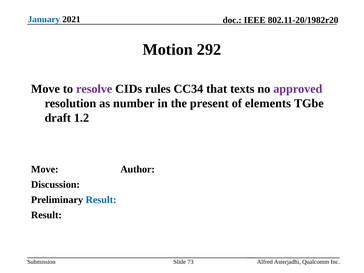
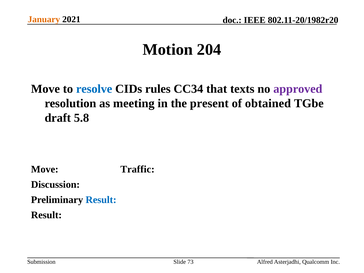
January colour: blue -> orange
292: 292 -> 204
resolve colour: purple -> blue
number: number -> meeting
elements: elements -> obtained
1.2: 1.2 -> 5.8
Author: Author -> Traffic
